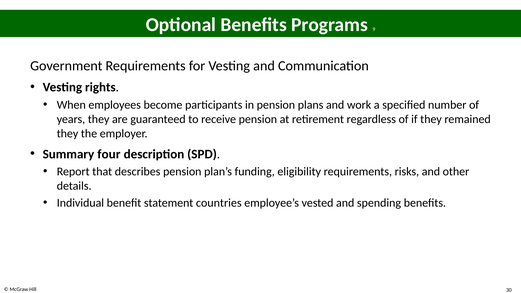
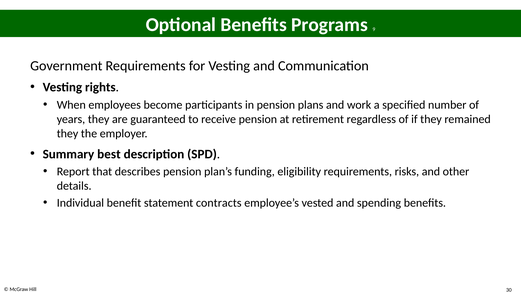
four: four -> best
countries: countries -> contracts
